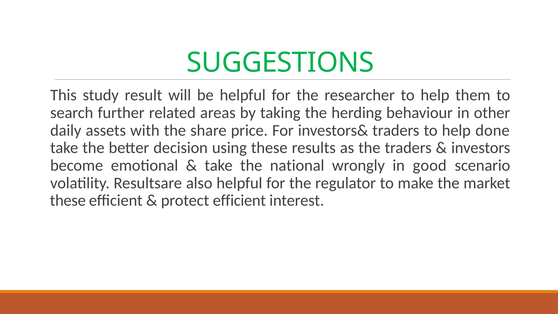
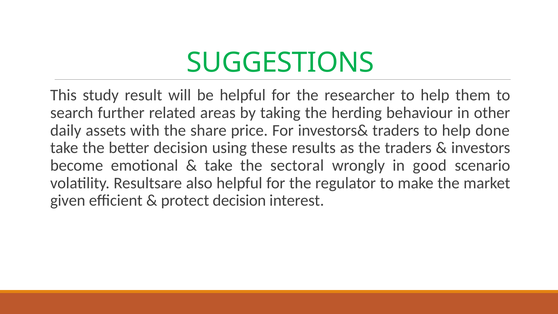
national: national -> sectoral
these at (68, 201): these -> given
protect efficient: efficient -> decision
